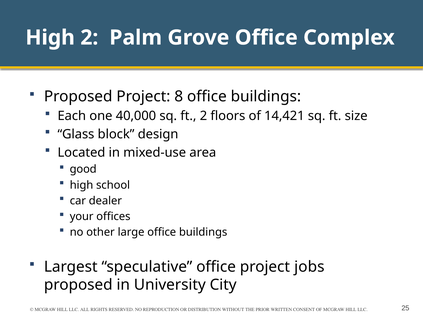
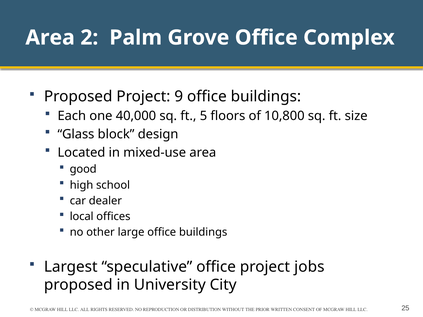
High at (50, 38): High -> Area
8: 8 -> 9
ft 2: 2 -> 5
14,421: 14,421 -> 10,800
your: your -> local
